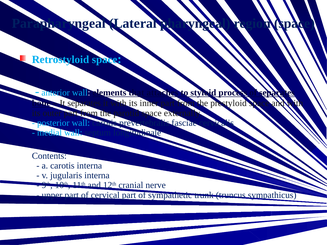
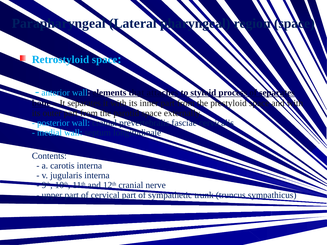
wall carotis: carotis -> cranial
